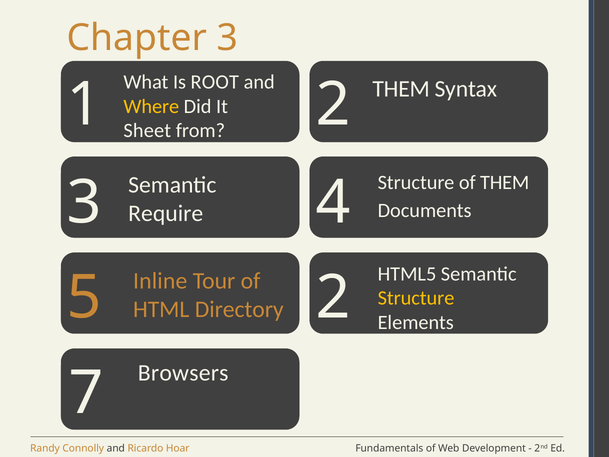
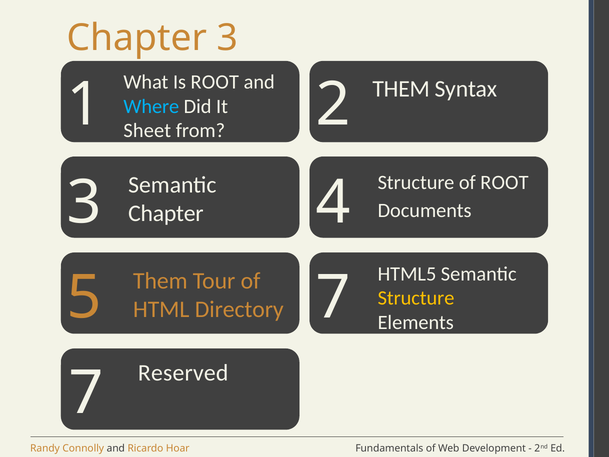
Where colour: yellow -> light blue
of THEM: THEM -> ROOT
Require at (166, 213): Require -> Chapter
Inline at (160, 281): Inline -> Them
5 2: 2 -> 7
Browsers: Browsers -> Reserved
